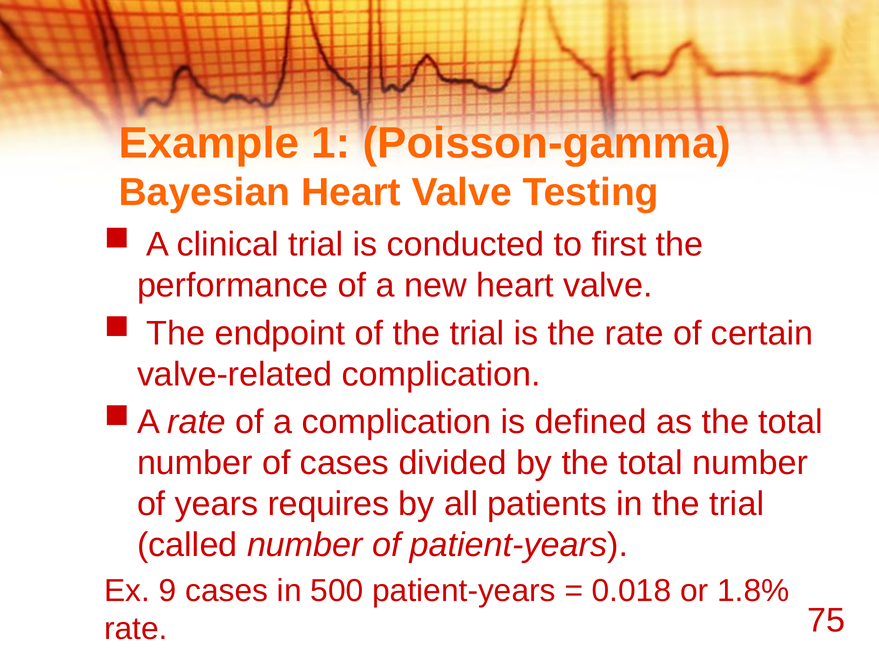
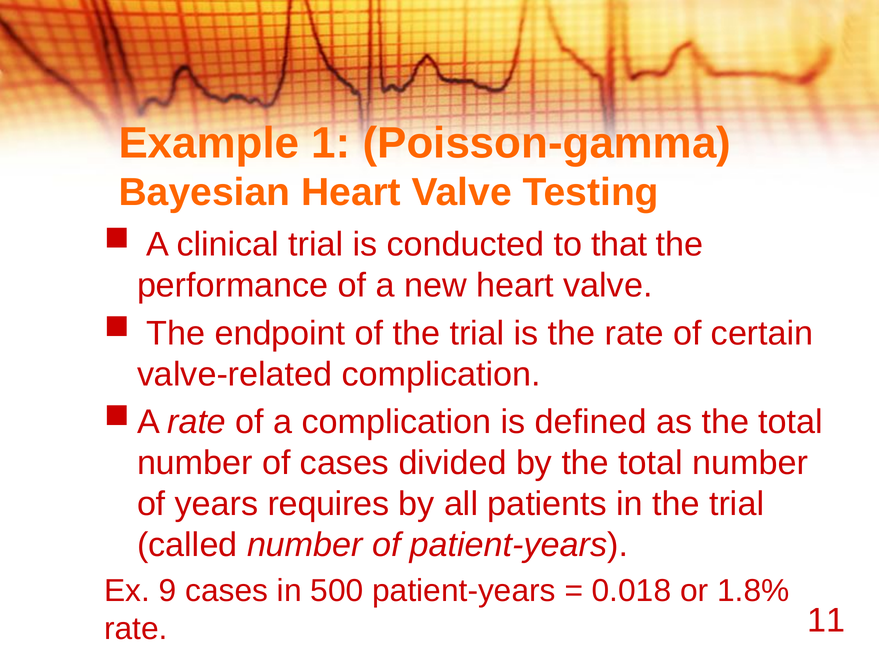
first: first -> that
75: 75 -> 11
